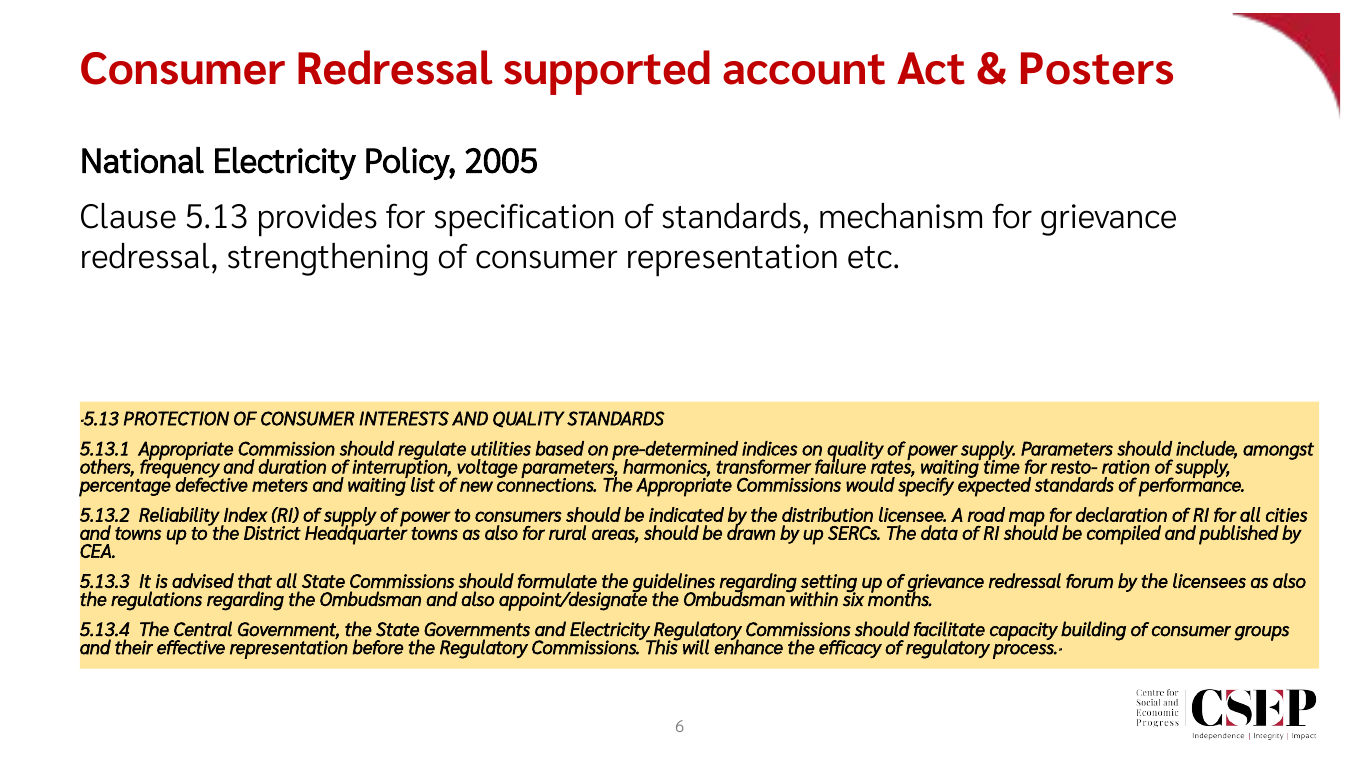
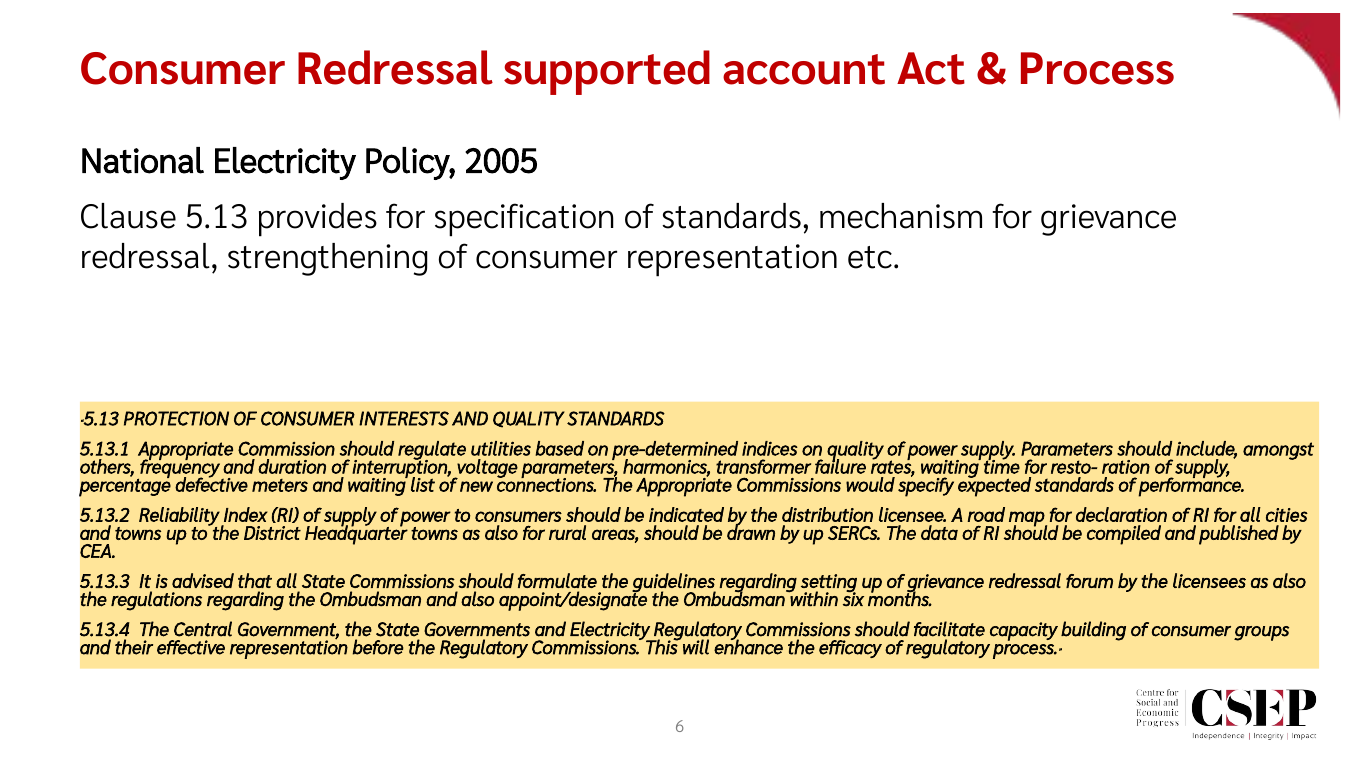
Posters at (1096, 70): Posters -> Process
